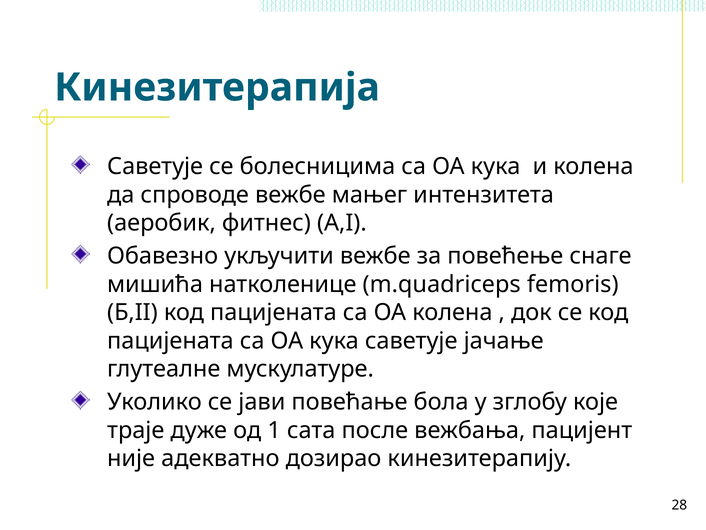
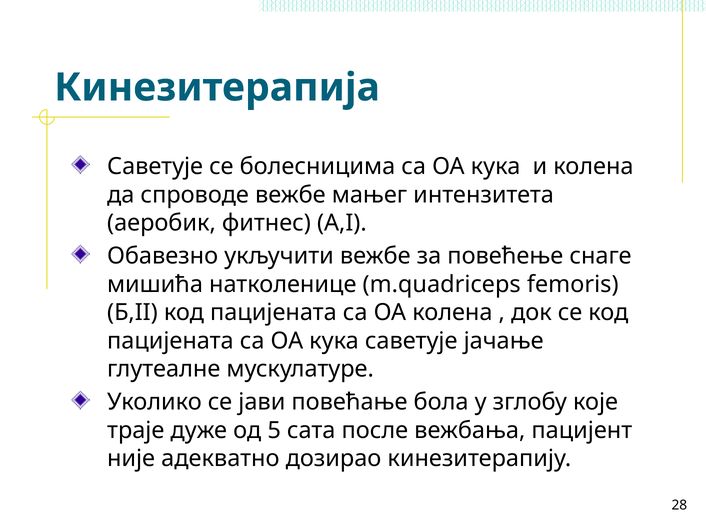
1: 1 -> 5
